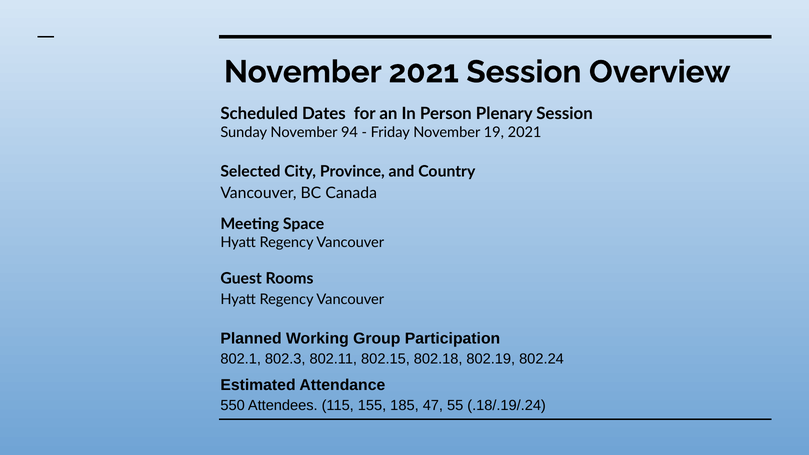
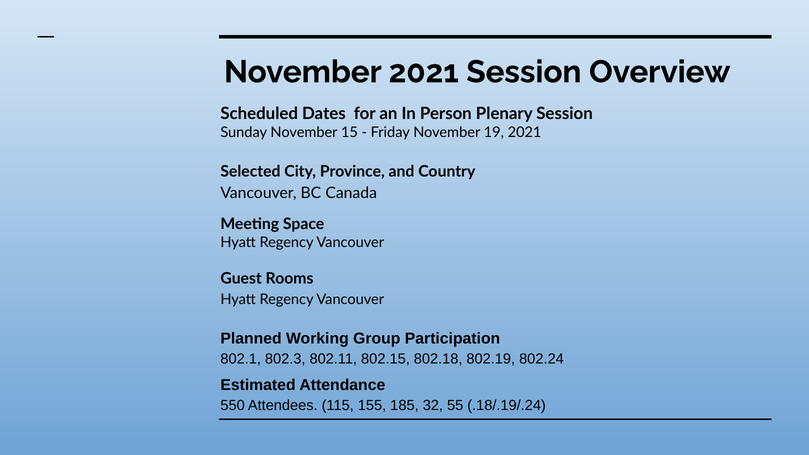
94: 94 -> 15
47: 47 -> 32
